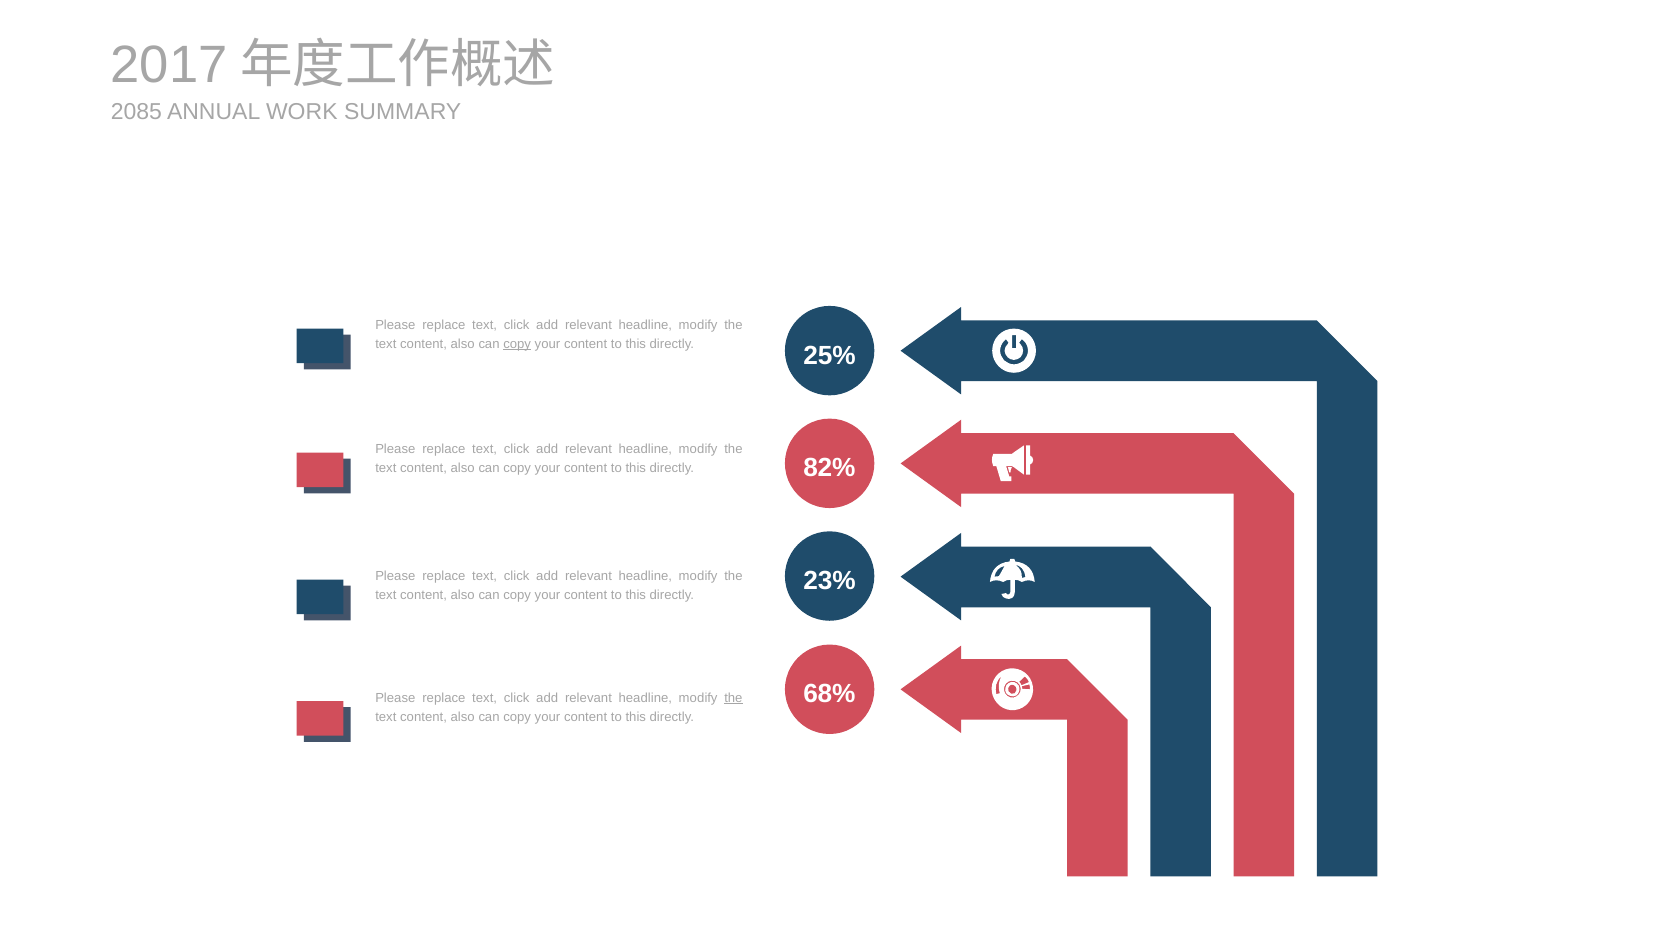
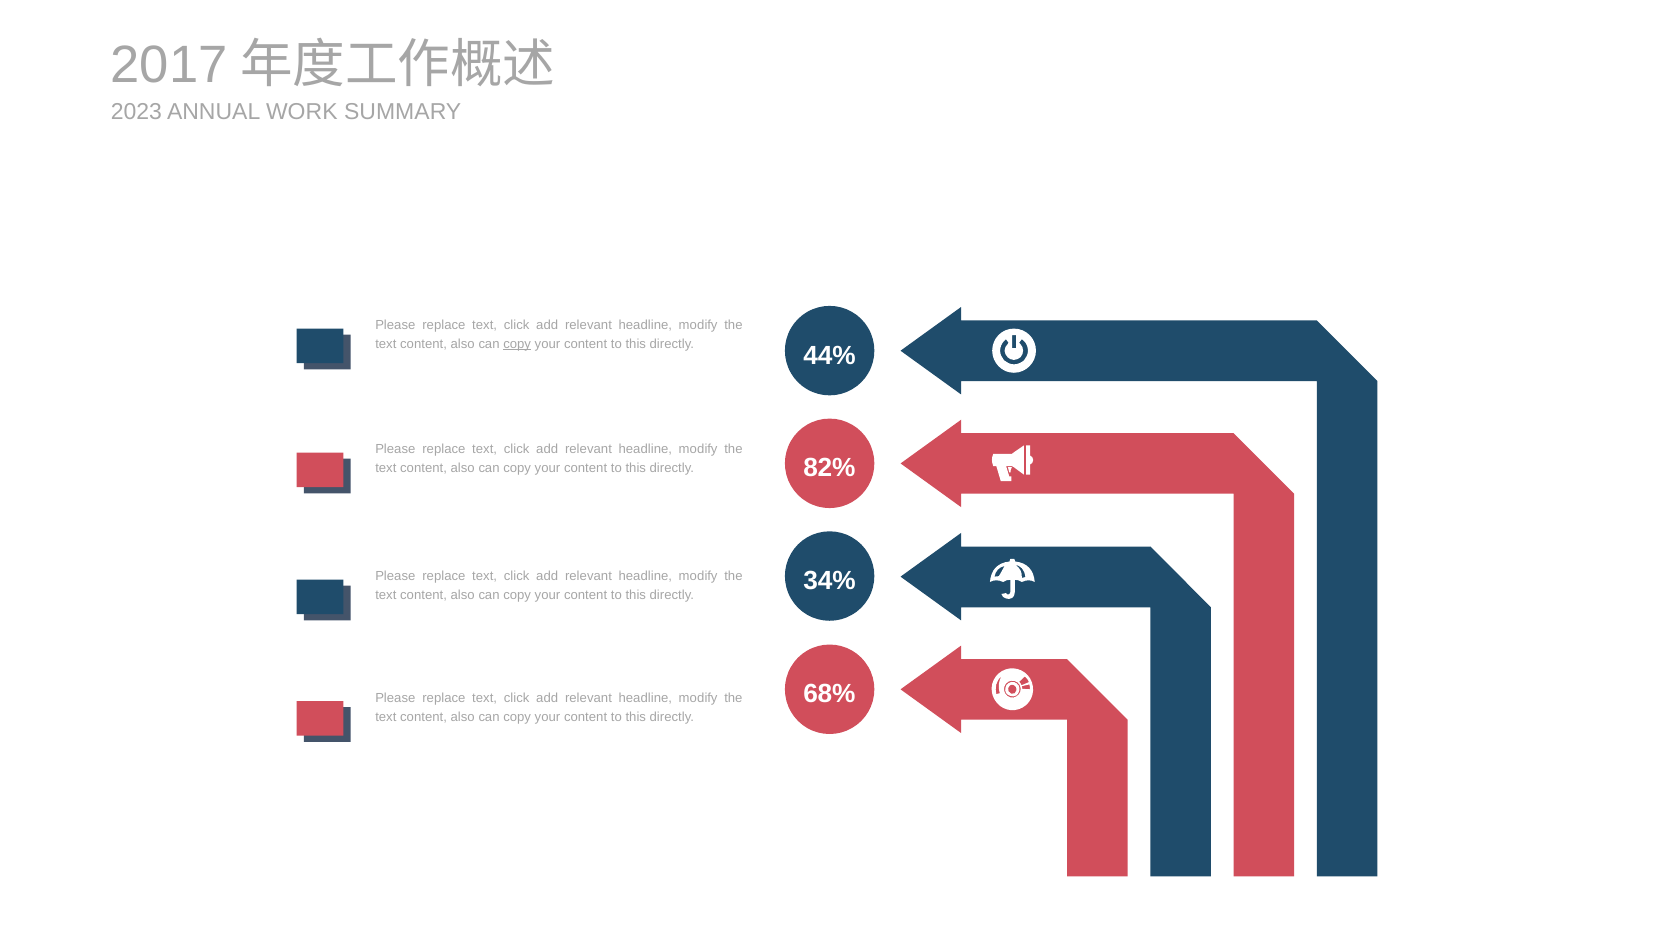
2085: 2085 -> 2023
25%: 25% -> 44%
23%: 23% -> 34%
the at (733, 698) underline: present -> none
